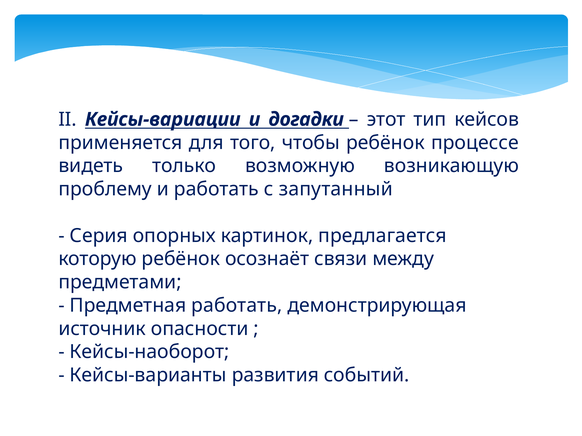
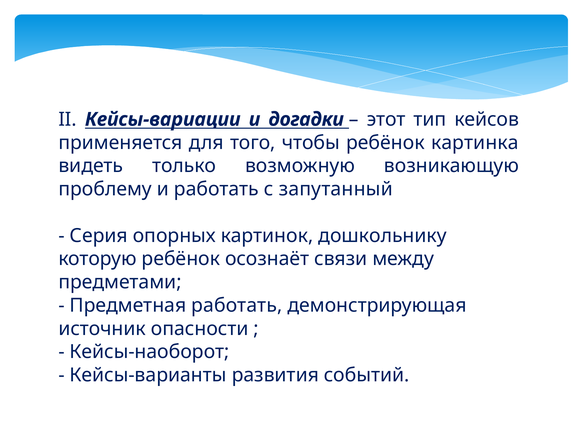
процессе: процессе -> картинка
предлагается: предлагается -> дошкольнику
